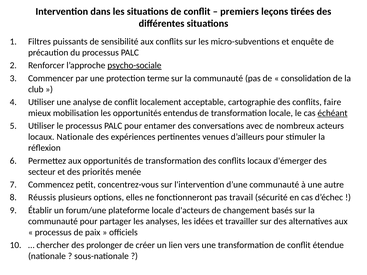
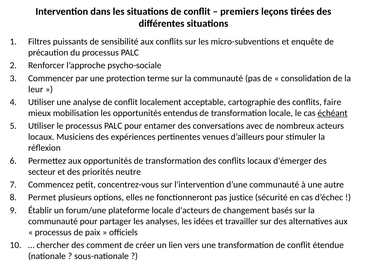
psycho-sociale underline: present -> none
club: club -> leur
locaux Nationale: Nationale -> Musiciens
menée: menée -> neutre
Réussis: Réussis -> Permet
travail: travail -> justice
prolonger: prolonger -> comment
